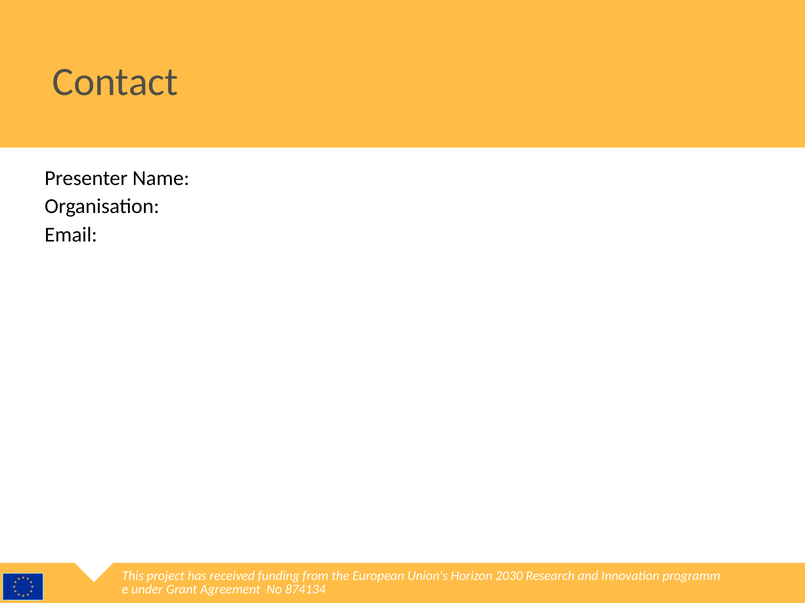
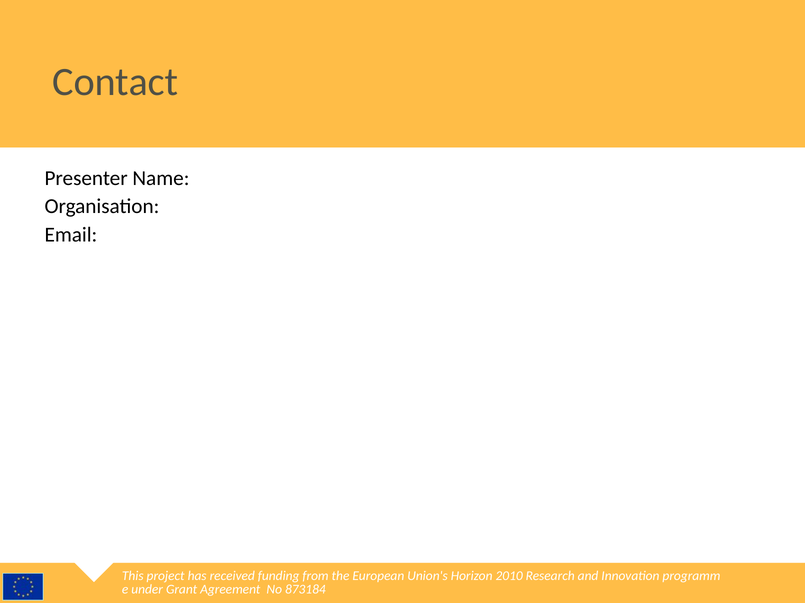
2030: 2030 -> 2010
874134: 874134 -> 873184
